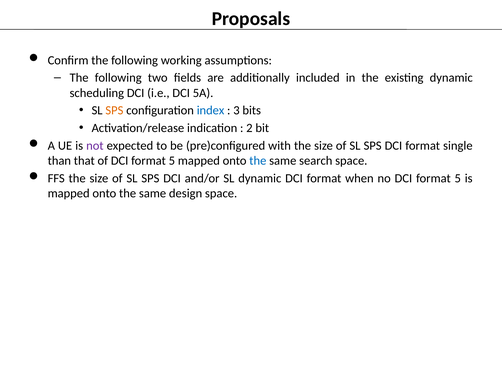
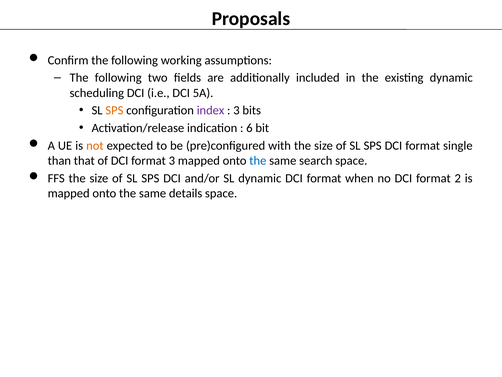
index colour: blue -> purple
2: 2 -> 6
not colour: purple -> orange
of DCI format 5: 5 -> 3
no DCI format 5: 5 -> 2
design: design -> details
